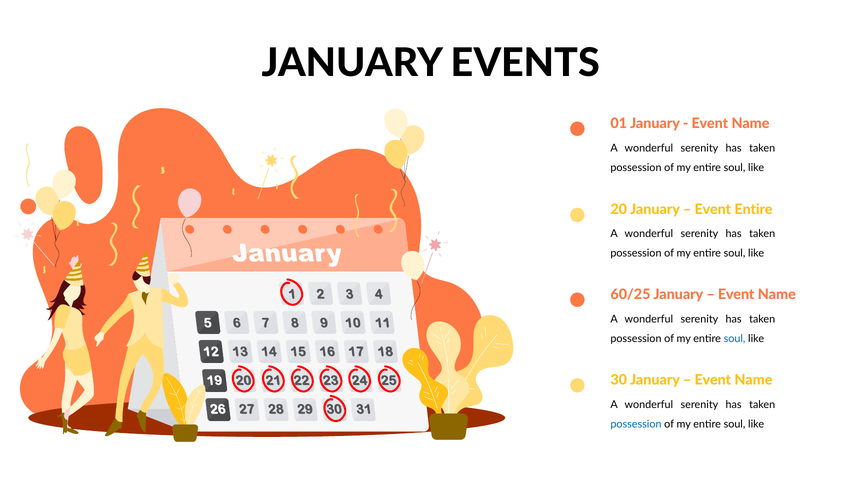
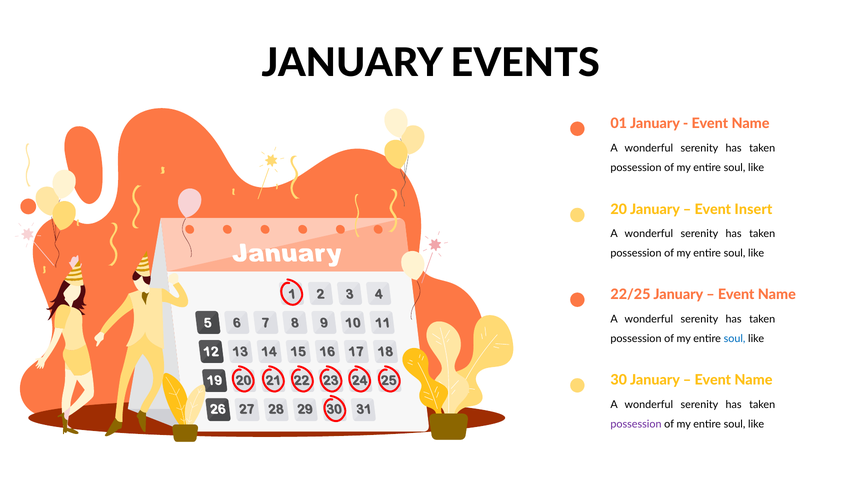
Event Entire: Entire -> Insert
60/25: 60/25 -> 22/25
possession at (636, 424) colour: blue -> purple
